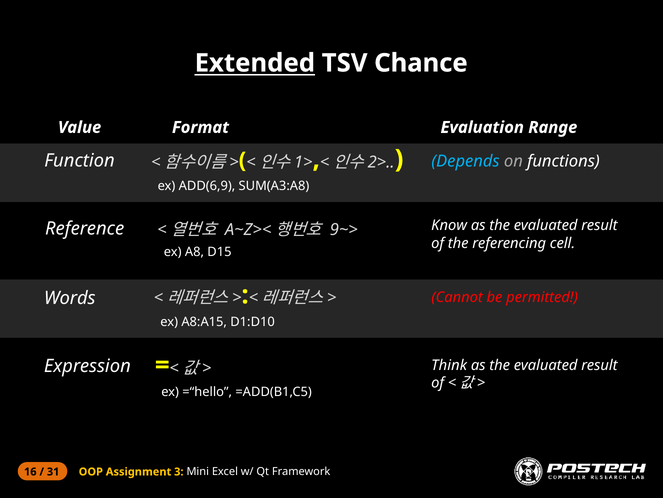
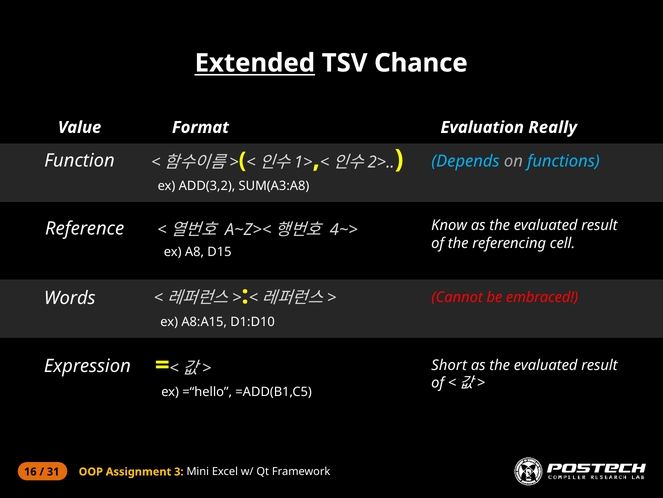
Range: Range -> Really
functions colour: white -> light blue
ADD(6,9: ADD(6,9 -> ADD(3,2
9~>: 9~> -> 4~>
permitted: permitted -> embraced
Think: Think -> Short
